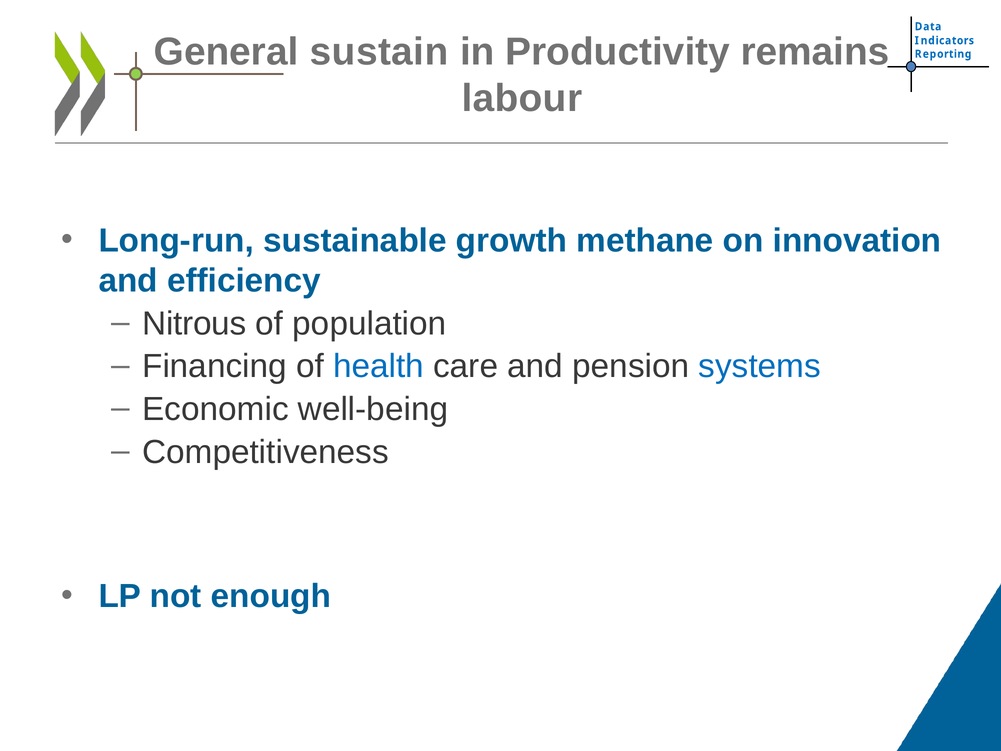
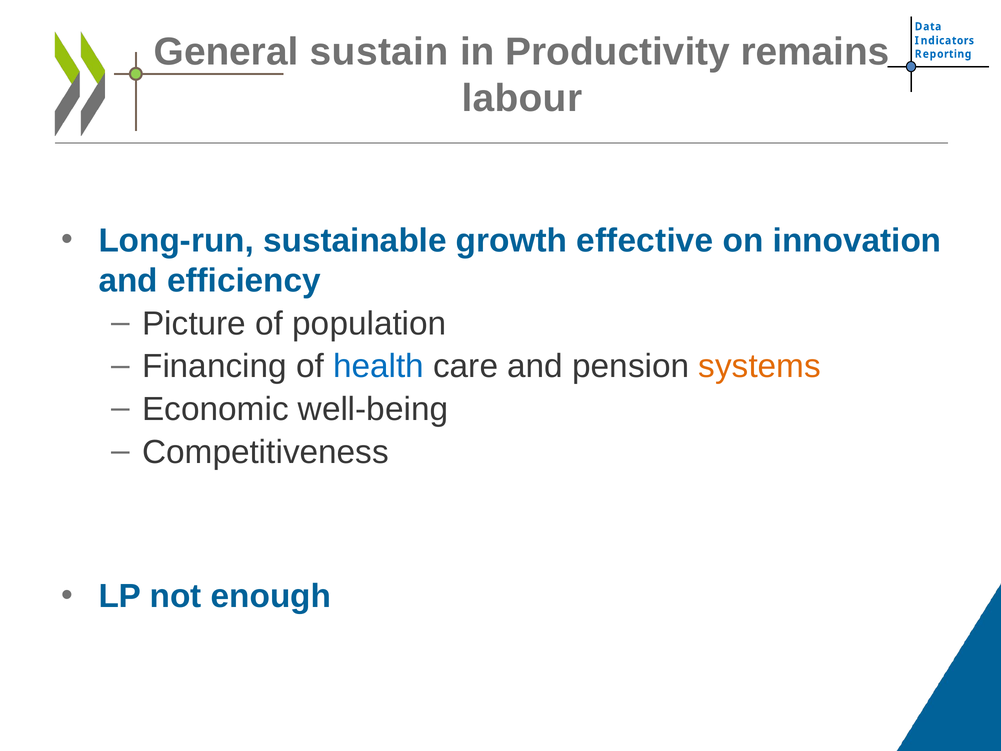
methane: methane -> effective
Nitrous: Nitrous -> Picture
systems colour: blue -> orange
